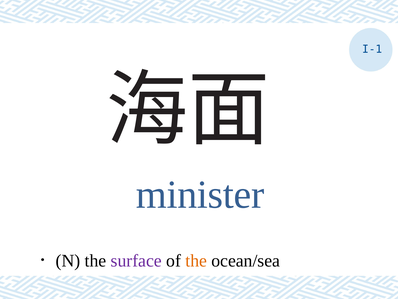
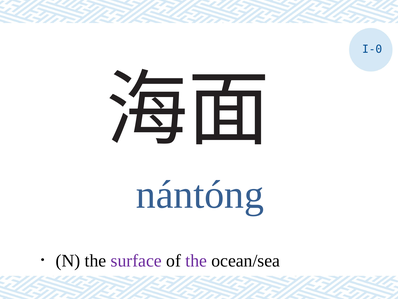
I-1: I-1 -> I-0
minister: minister -> nántóng
the at (196, 260) colour: orange -> purple
